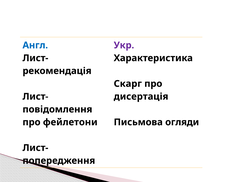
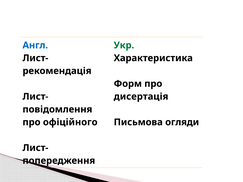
Укр colour: purple -> green
Скарг: Скарг -> Форм
фейлетони: фейлетони -> офіційного
